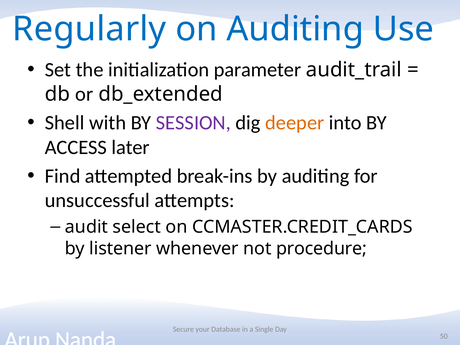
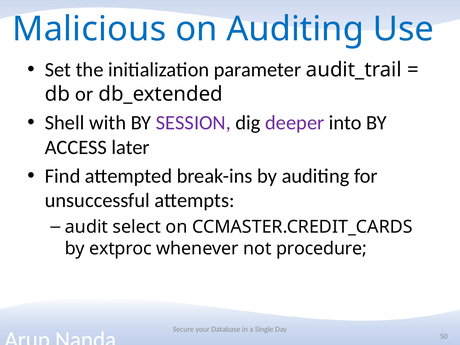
Regularly: Regularly -> Malicious
deeper colour: orange -> purple
listener: listener -> extproc
